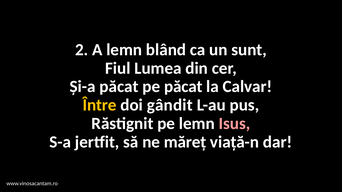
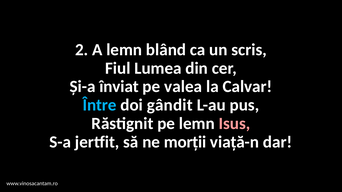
sunt: sunt -> scris
Și-a păcat: păcat -> înviat
pe păcat: păcat -> valea
Între colour: yellow -> light blue
măreț: măreț -> morții
